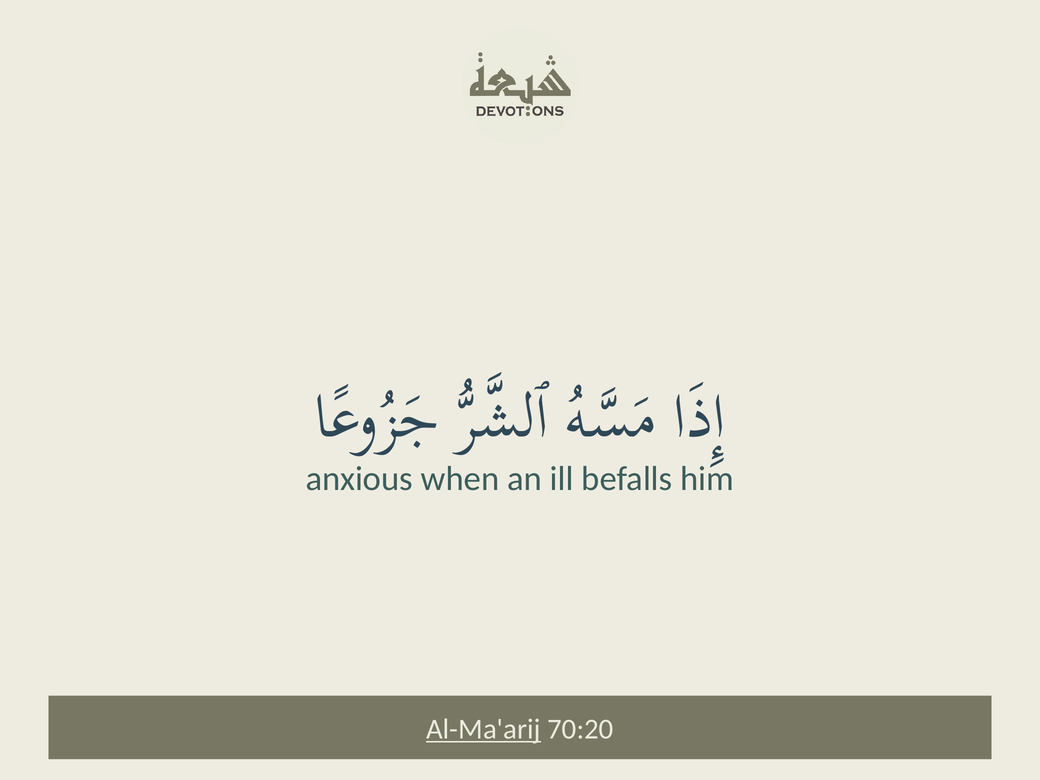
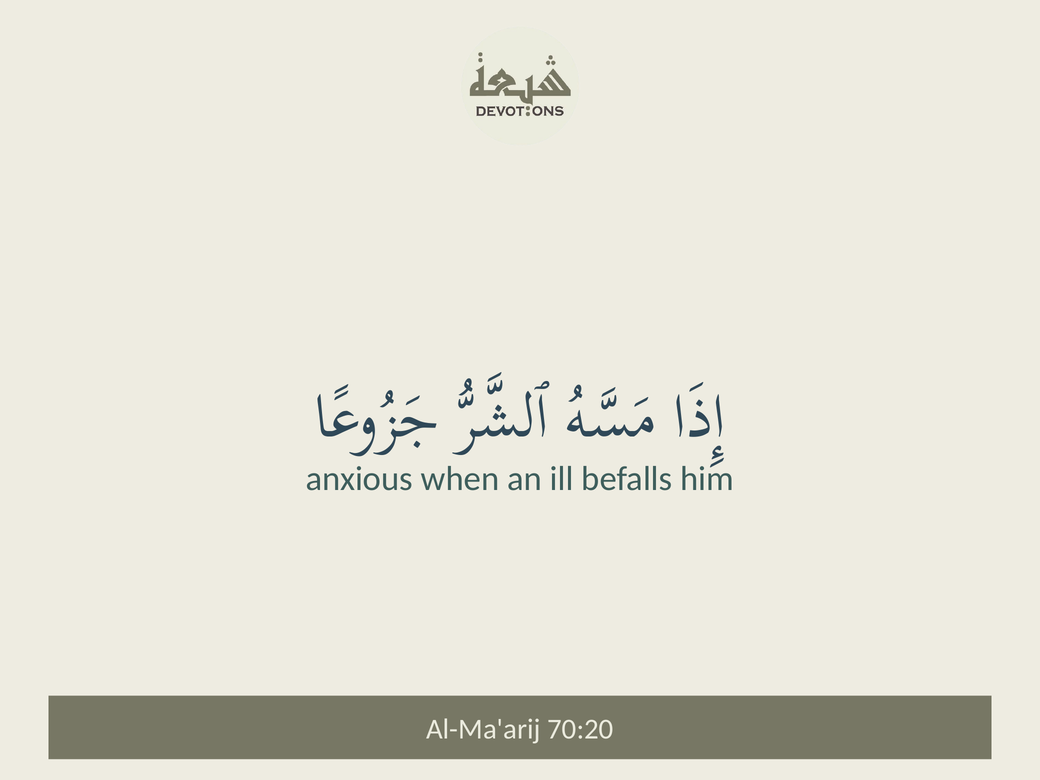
Al-Ma'arij underline: present -> none
